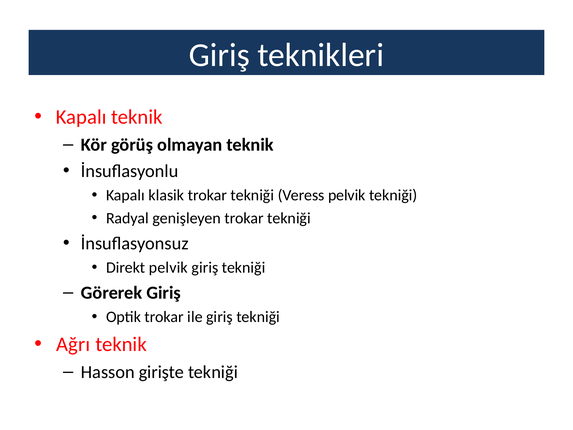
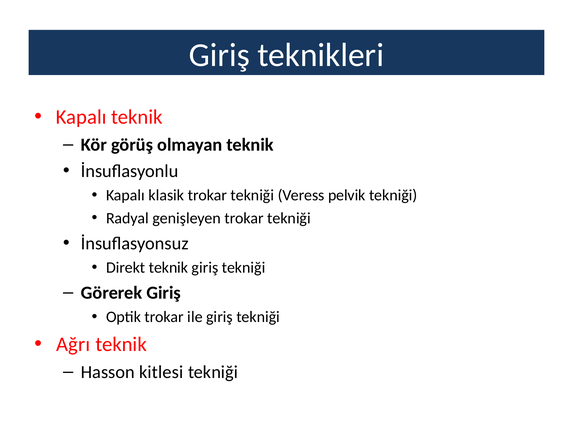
Direkt pelvik: pelvik -> teknik
girişte: girişte -> kitlesi
